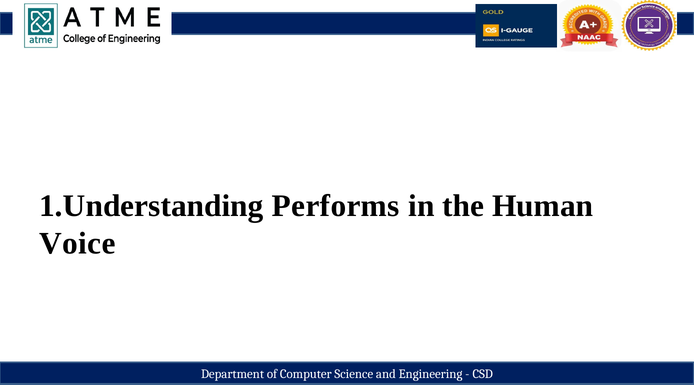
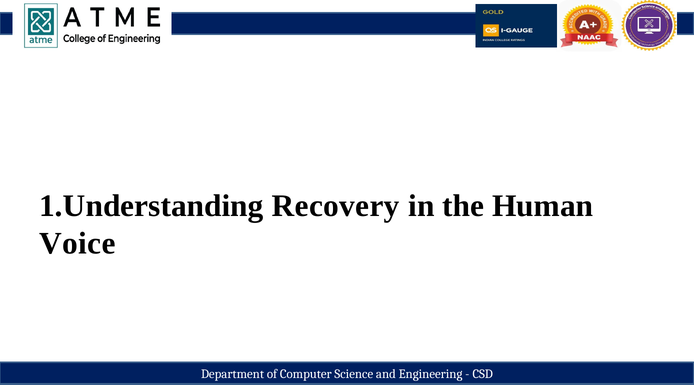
Performs: Performs -> Recovery
